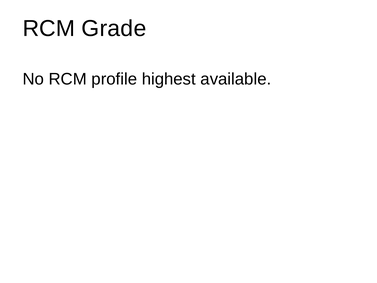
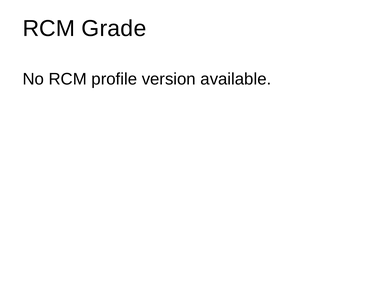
highest: highest -> version
